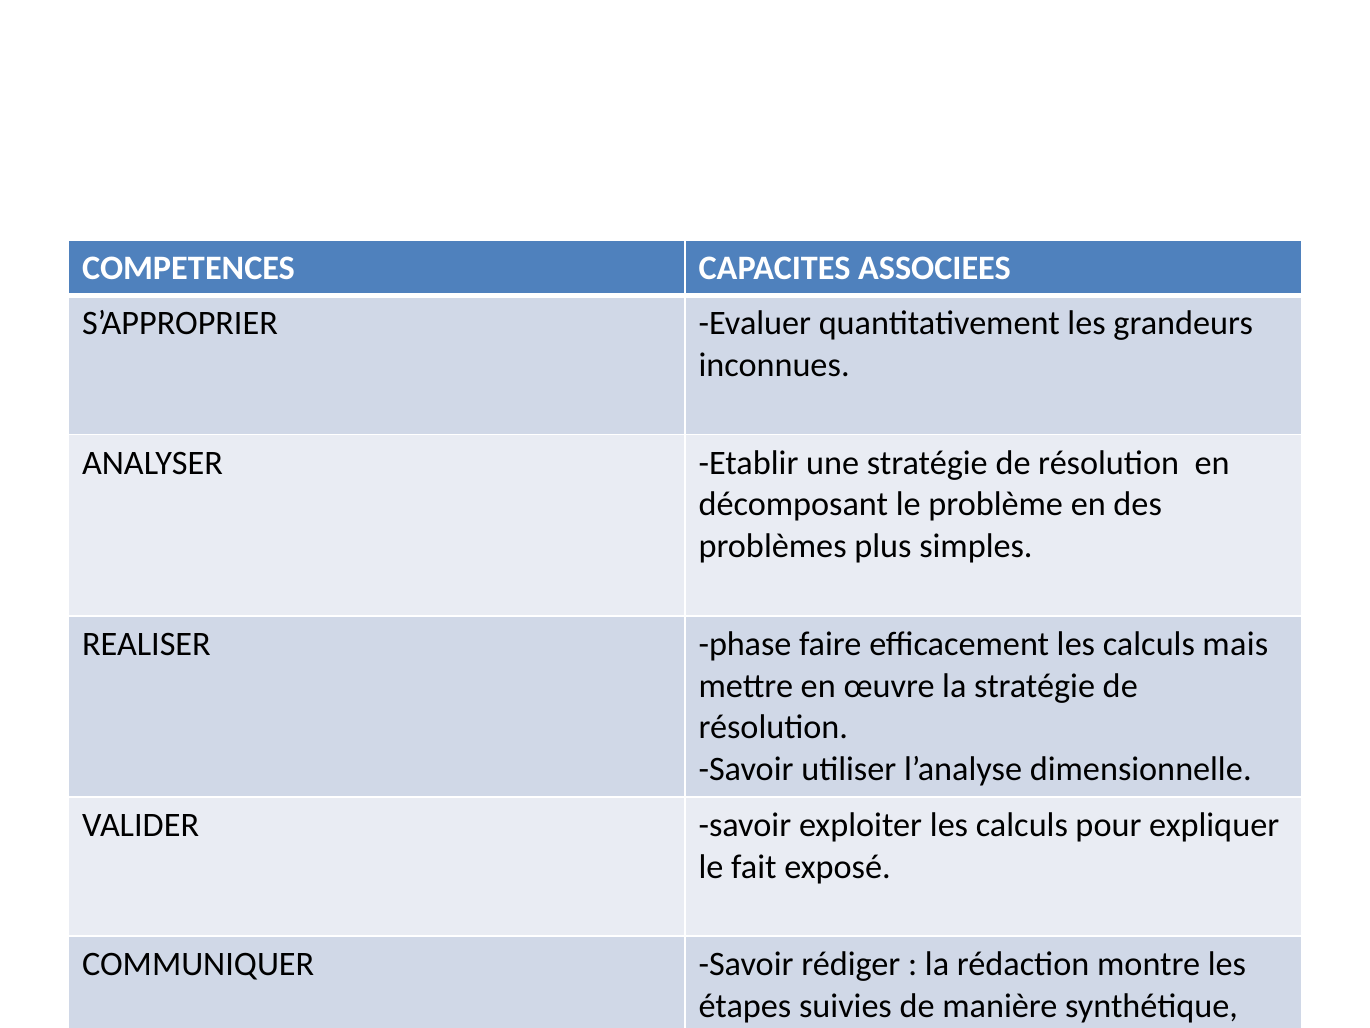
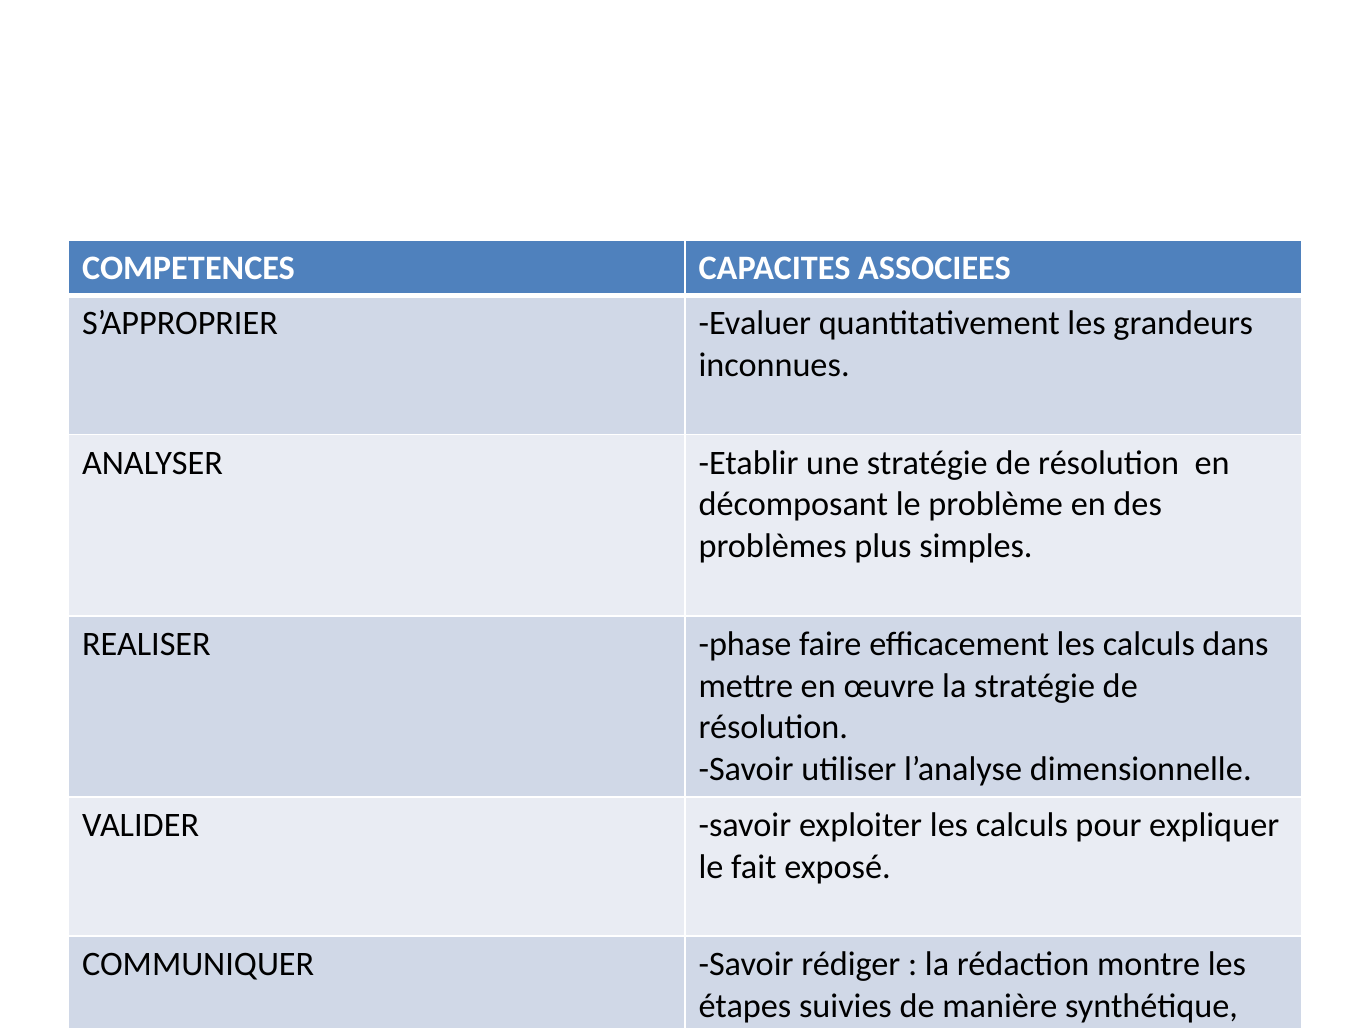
mais: mais -> dans
